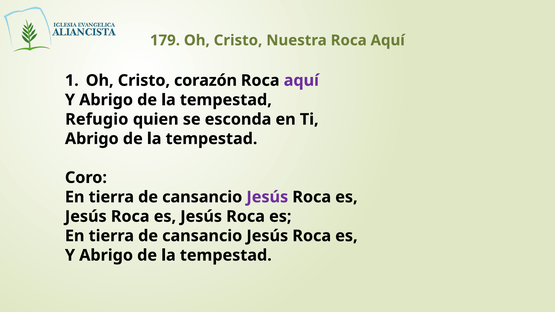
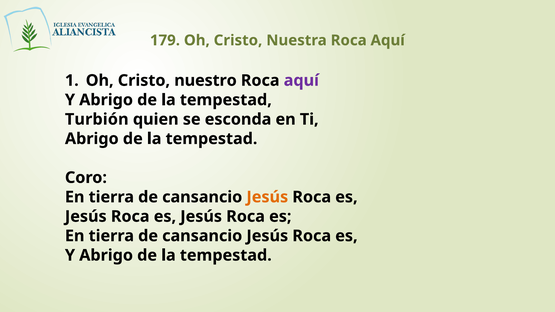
corazón: corazón -> nuestro
Refugio: Refugio -> Turbión
Jesús at (267, 197) colour: purple -> orange
